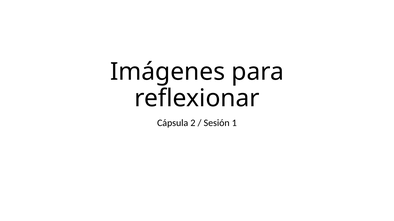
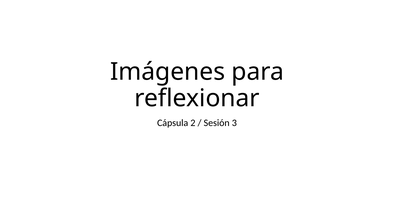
1: 1 -> 3
